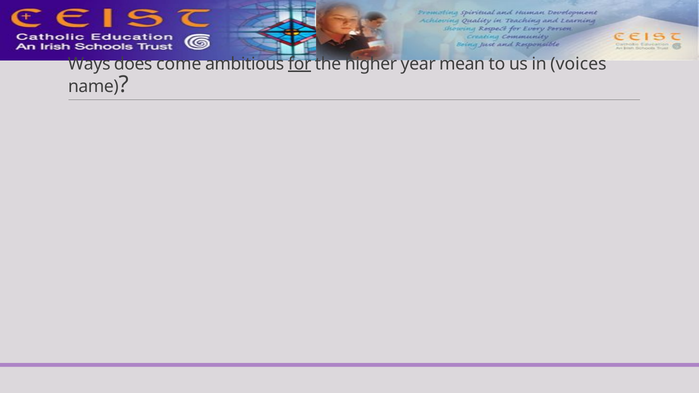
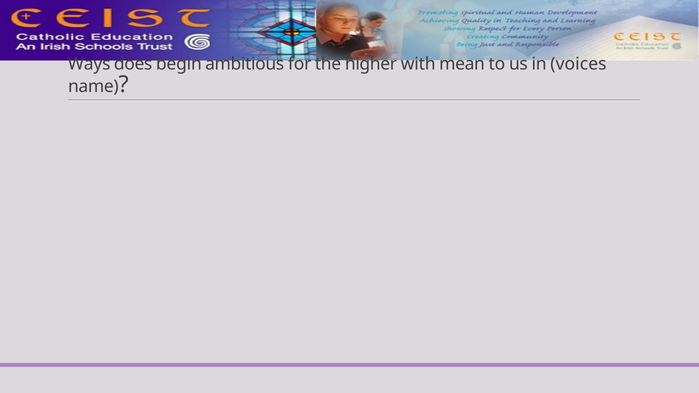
come: come -> begin
for underline: present -> none
year: year -> with
